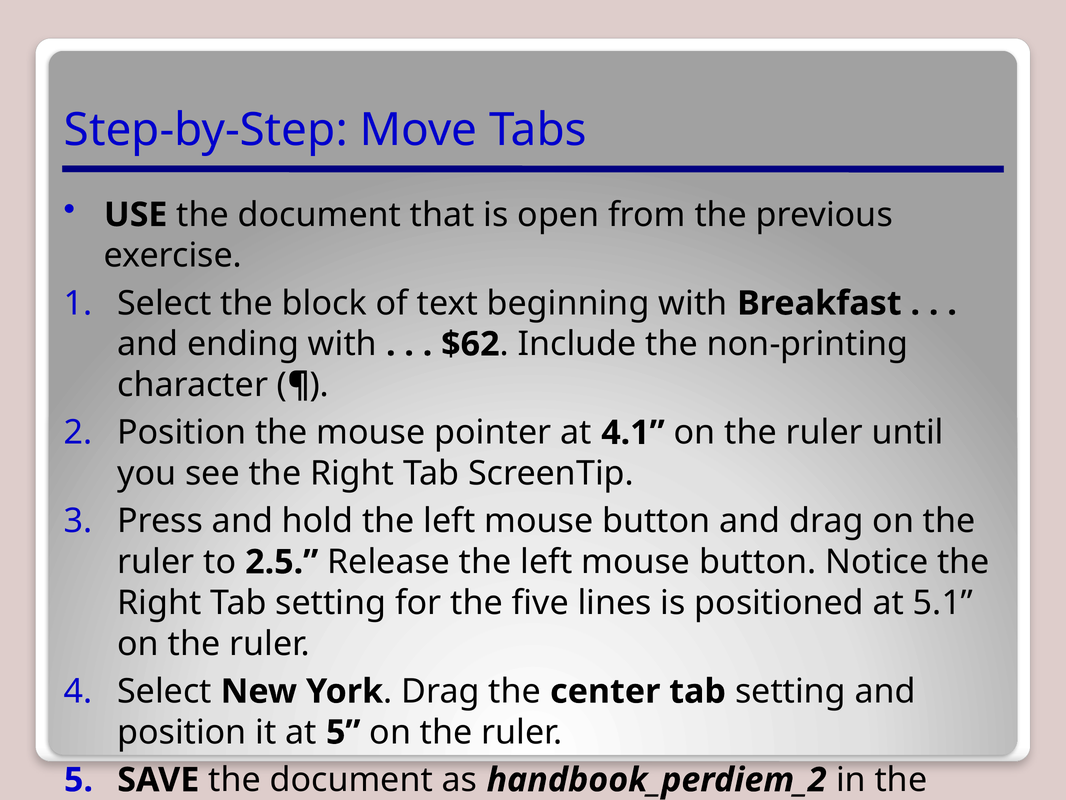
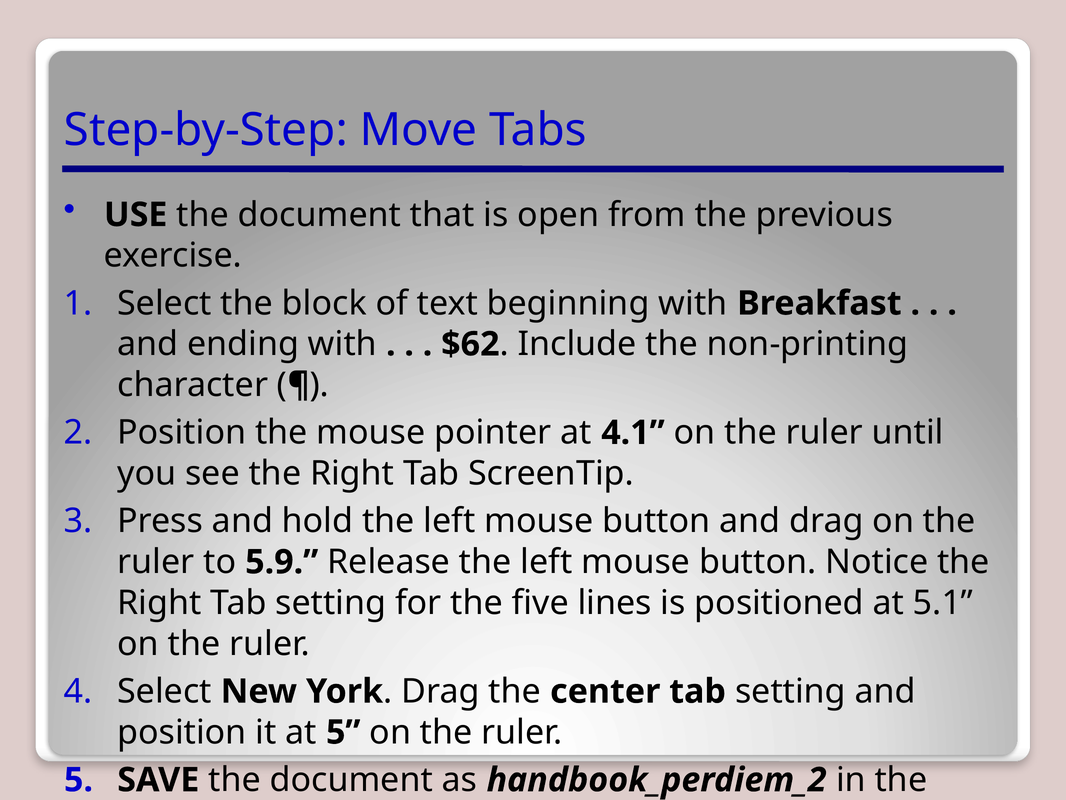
2.5: 2.5 -> 5.9
